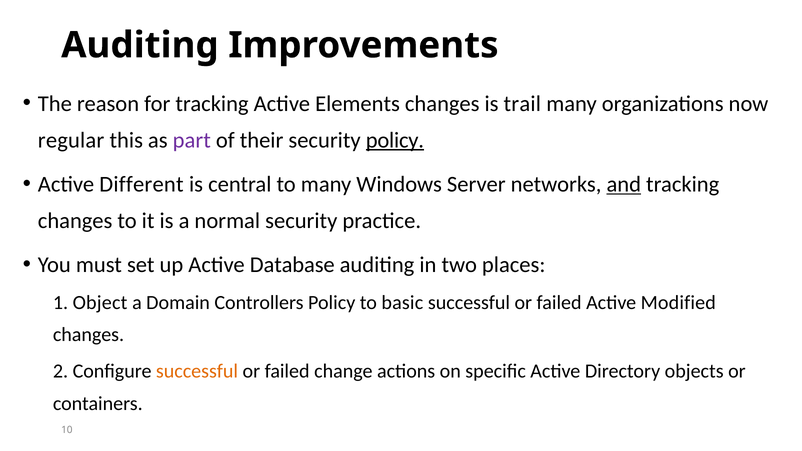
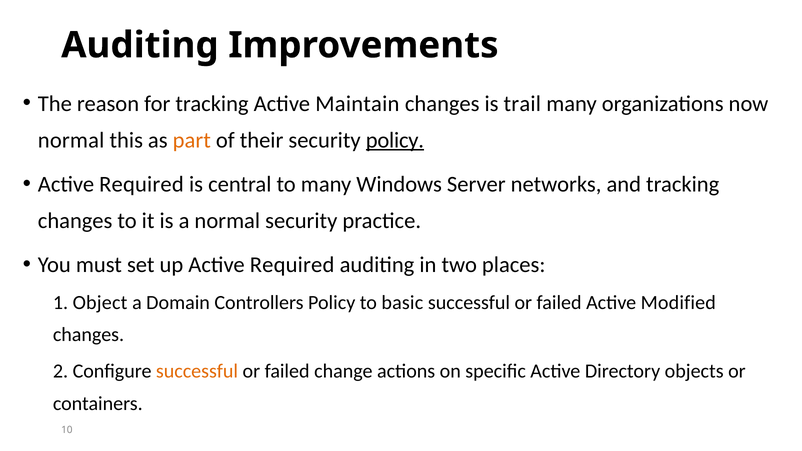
Elements: Elements -> Maintain
regular at (71, 140): regular -> normal
part colour: purple -> orange
Different at (141, 184): Different -> Required
and underline: present -> none
up Active Database: Database -> Required
